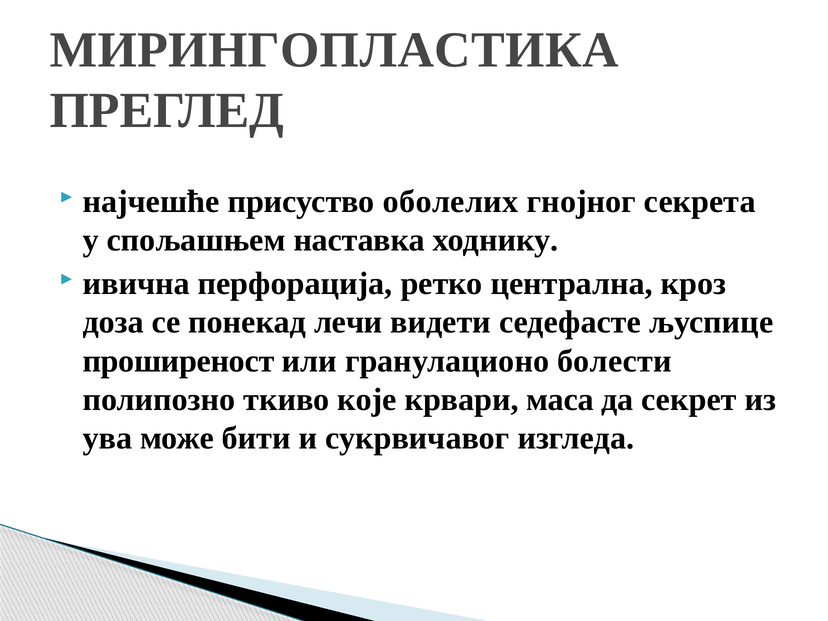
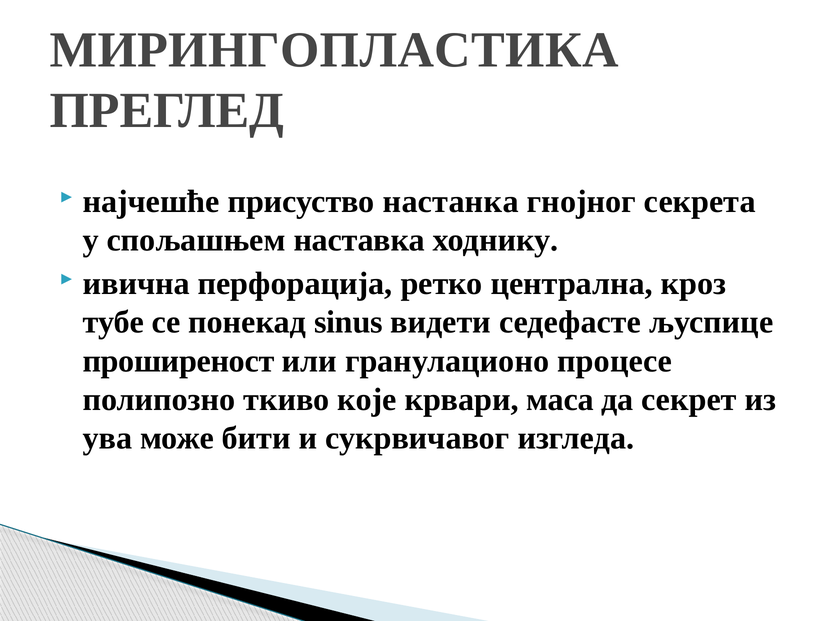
оболелих: оболелих -> настанка
доза: доза -> тубе
лечи: лечи -> sinus
болести: болести -> процесе
